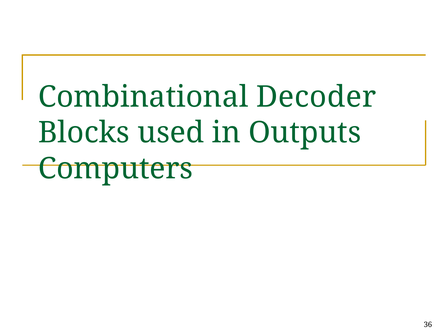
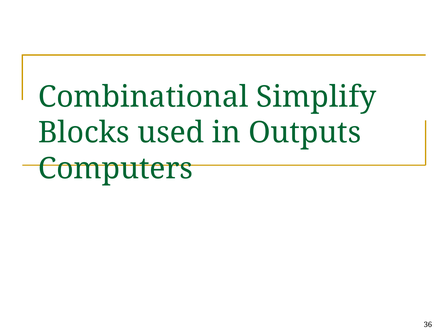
Decoder: Decoder -> Simplify
